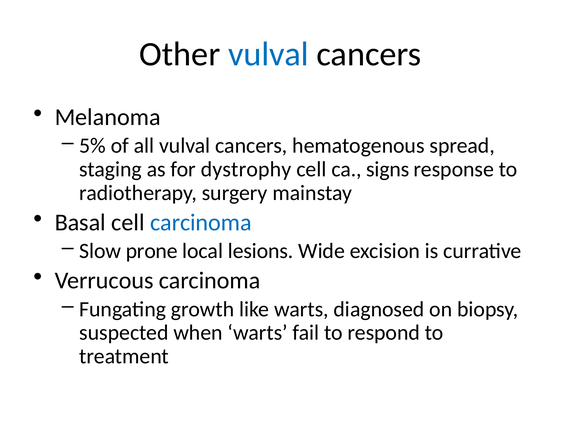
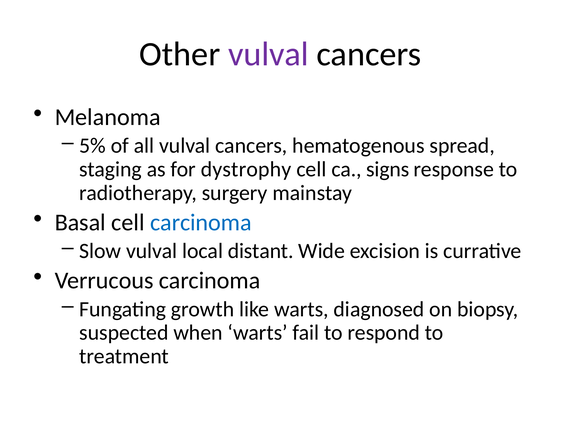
vulval at (268, 54) colour: blue -> purple
Slow prone: prone -> vulval
lesions: lesions -> distant
